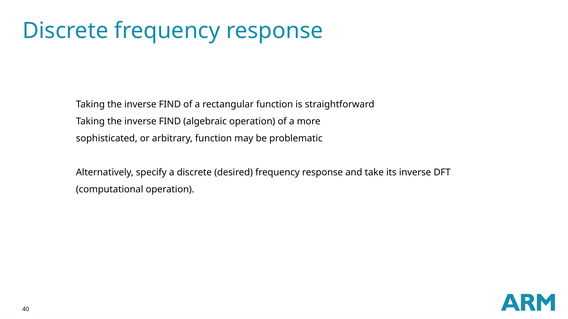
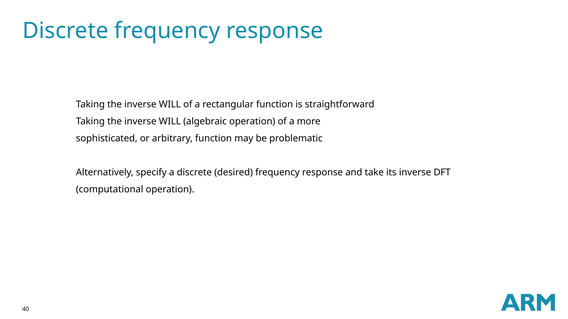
FIND at (170, 104): FIND -> WILL
FIND at (170, 122): FIND -> WILL
